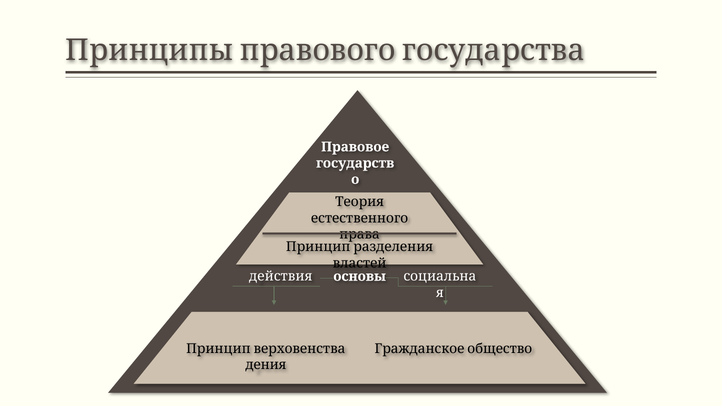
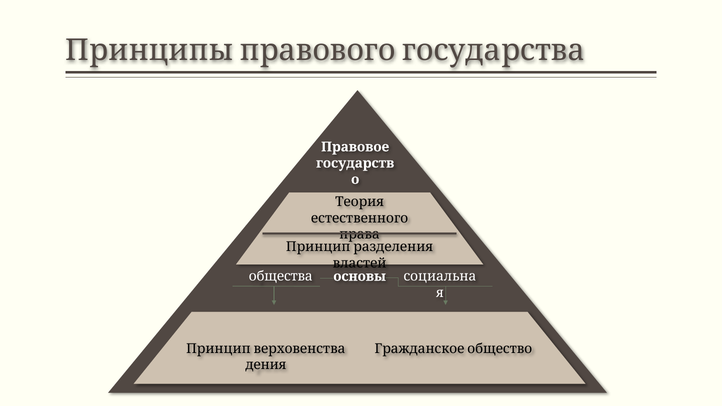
действия: действия -> общества
